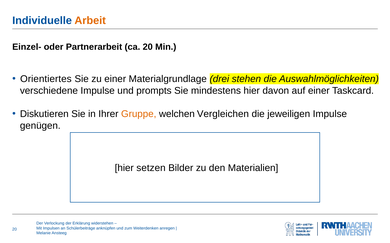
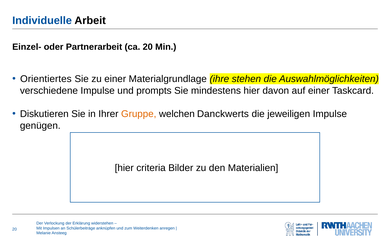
Arbeit colour: orange -> black
drei: drei -> ihre
Vergleichen: Vergleichen -> Danckwerts
setzen: setzen -> criteria
